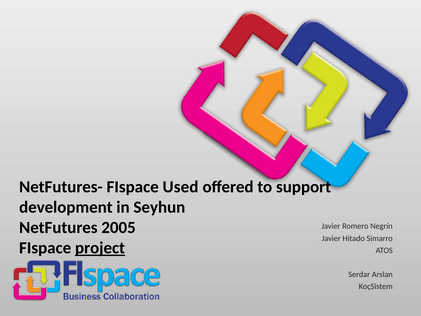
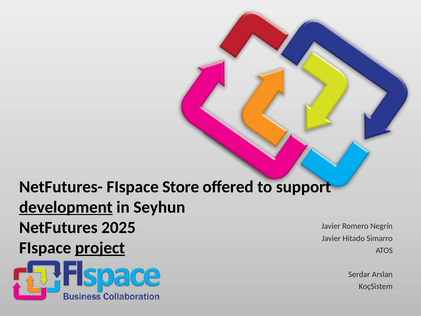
Used: Used -> Store
development underline: none -> present
2005: 2005 -> 2025
